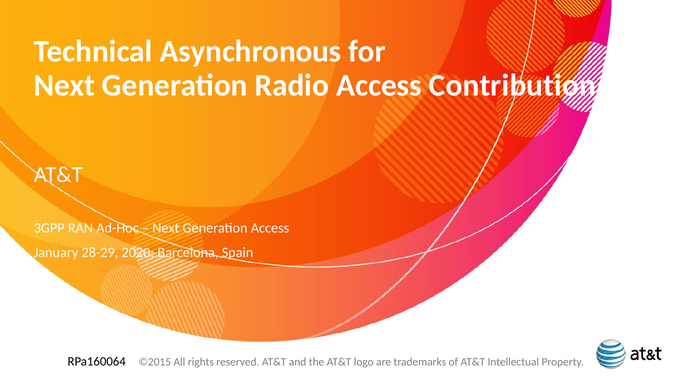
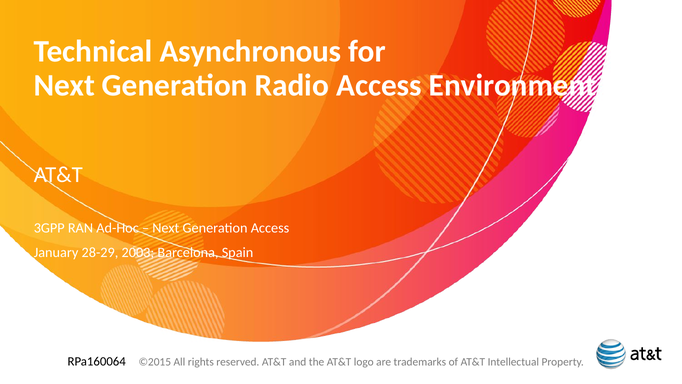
Contribution: Contribution -> Environment
2020: 2020 -> 2003
